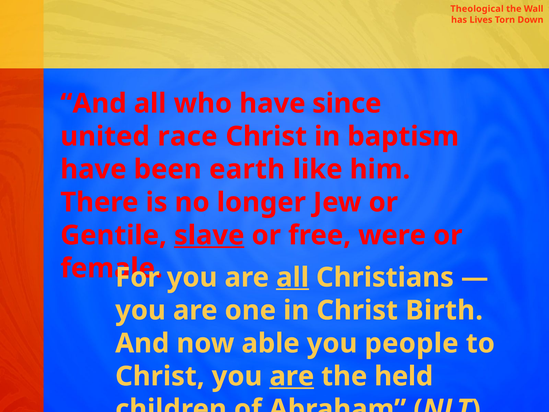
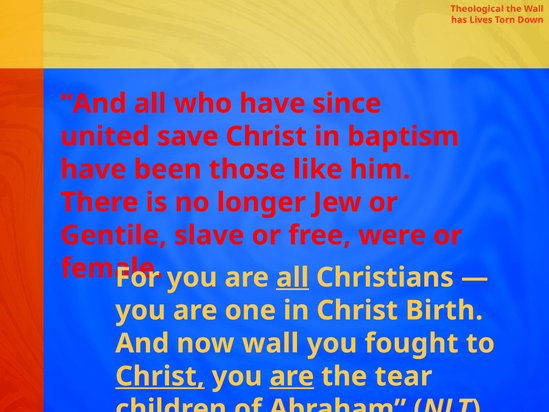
race: race -> save
earth: earth -> those
slave underline: present -> none
now able: able -> wall
people: people -> fought
Christ at (160, 376) underline: none -> present
held: held -> tear
